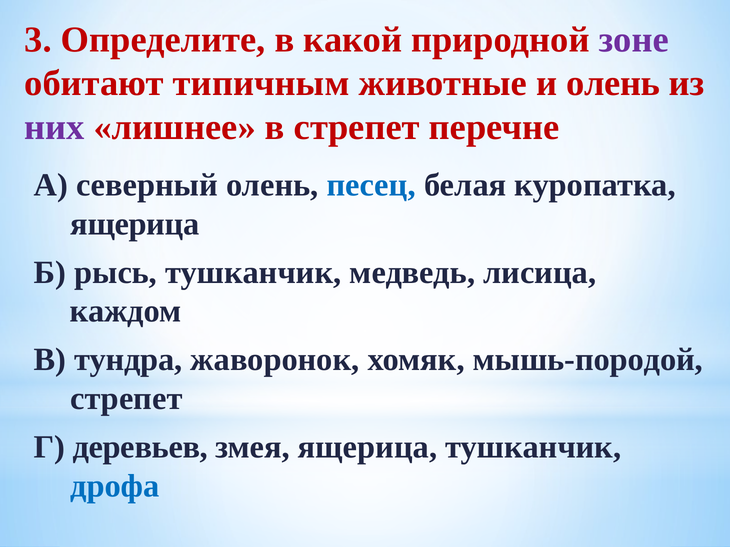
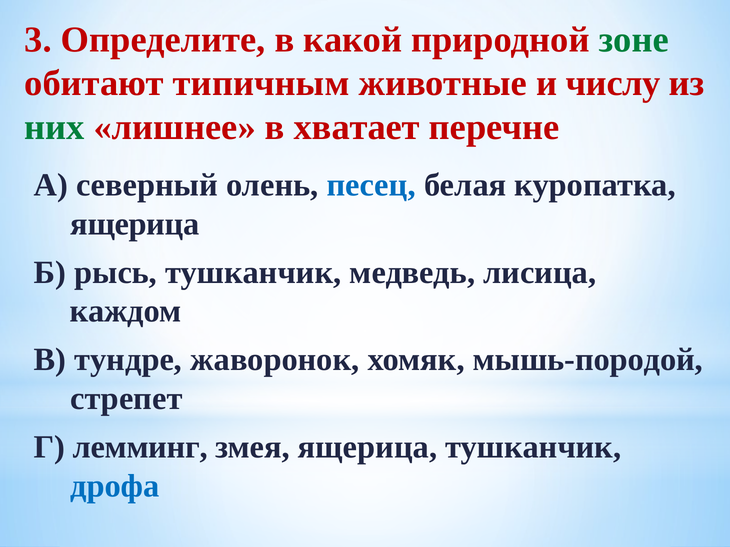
зоне colour: purple -> green
и олень: олень -> числу
них colour: purple -> green
в стрепет: стрепет -> хватает
тундра: тундра -> тундре
деревьев: деревьев -> лемминг
